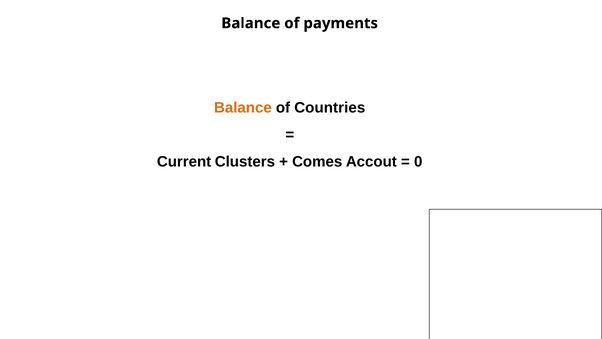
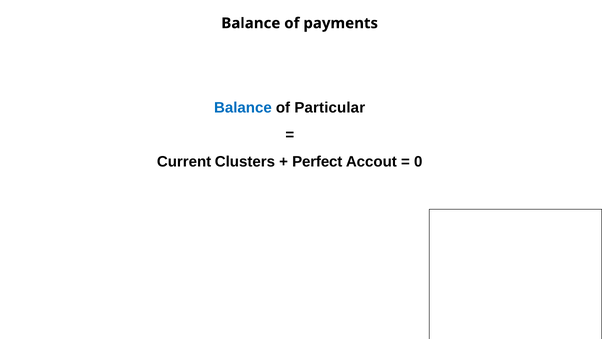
Balance at (243, 108) colour: orange -> blue
Countries: Countries -> Particular
Comes: Comes -> Perfect
